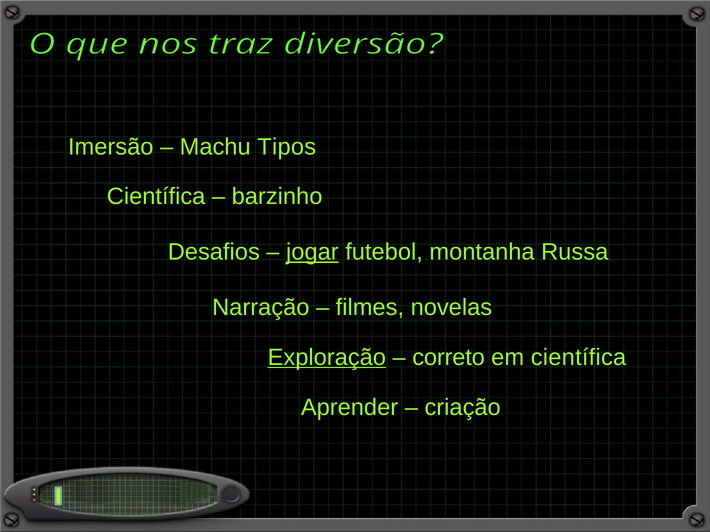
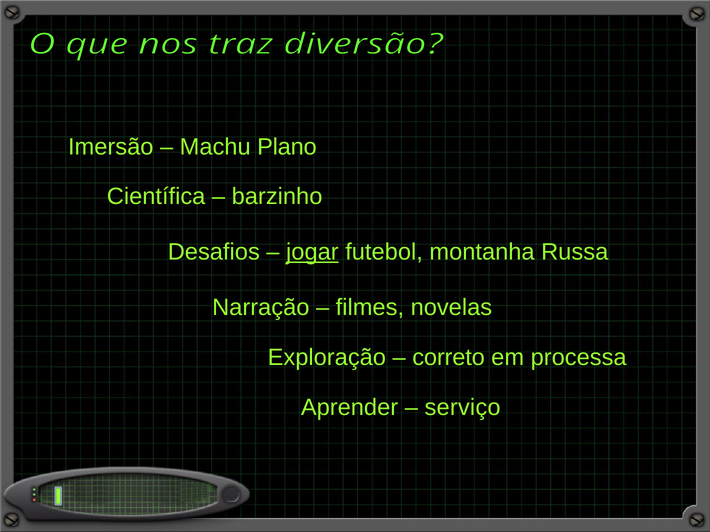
Tipos: Tipos -> Plano
Exploração underline: present -> none
em científica: científica -> processa
criação: criação -> serviço
